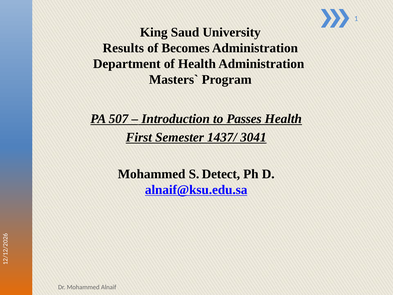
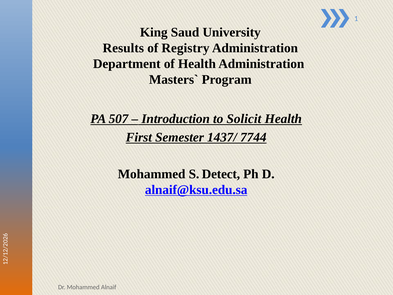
Becomes: Becomes -> Registry
Passes: Passes -> Solicit
3041: 3041 -> 7744
